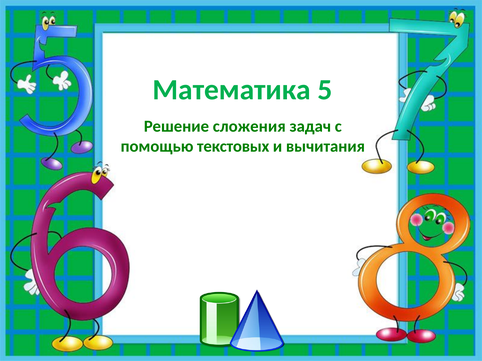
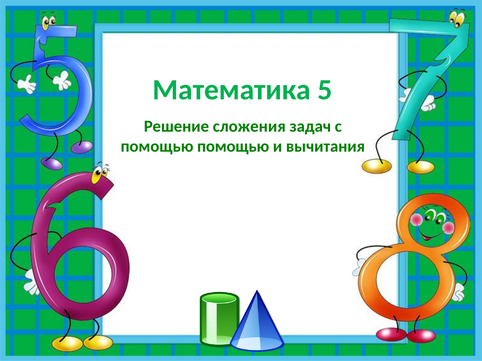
помощью текстовых: текстовых -> помощью
